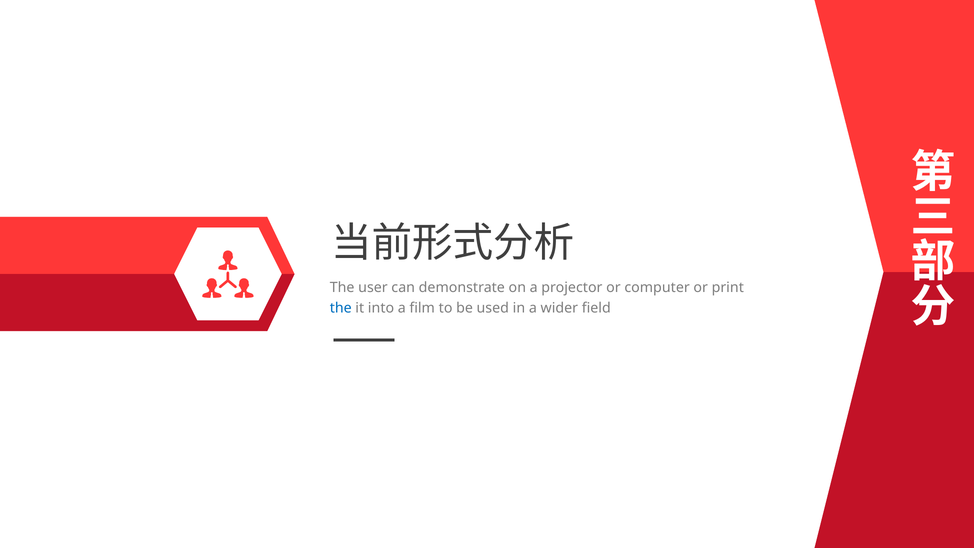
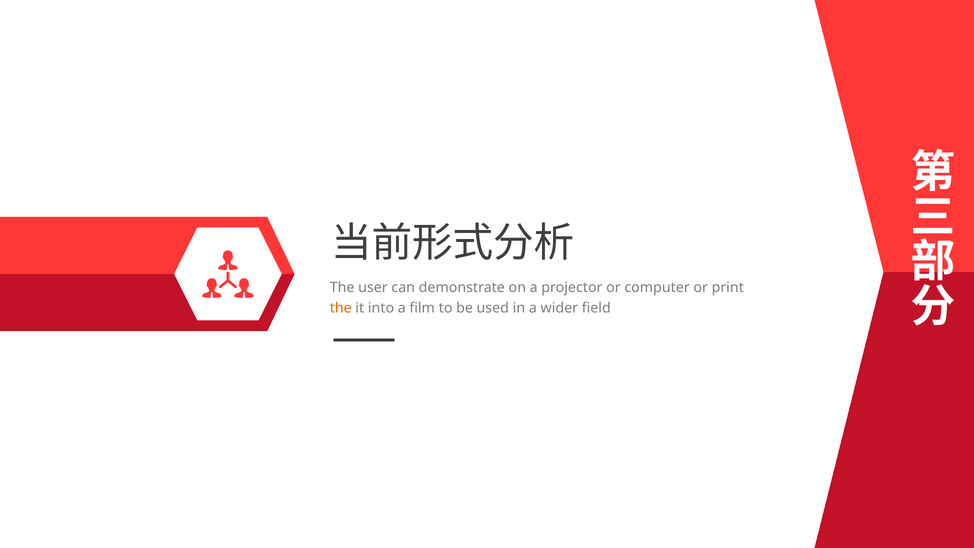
the at (341, 308) colour: blue -> orange
